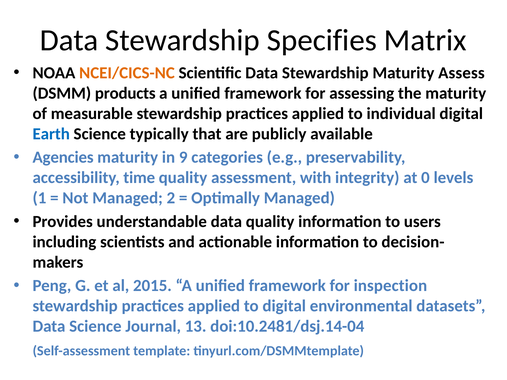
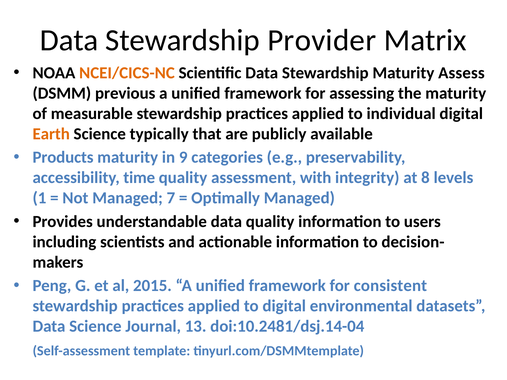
Specifies: Specifies -> Provider
products: products -> previous
Earth colour: blue -> orange
Agencies: Agencies -> Products
0: 0 -> 8
2: 2 -> 7
inspection: inspection -> consistent
